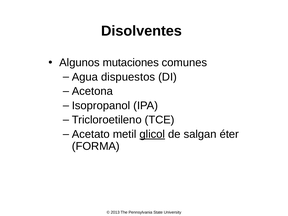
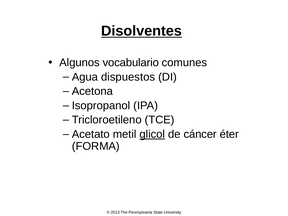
Disolventes underline: none -> present
mutaciones: mutaciones -> vocabulario
salgan: salgan -> cáncer
